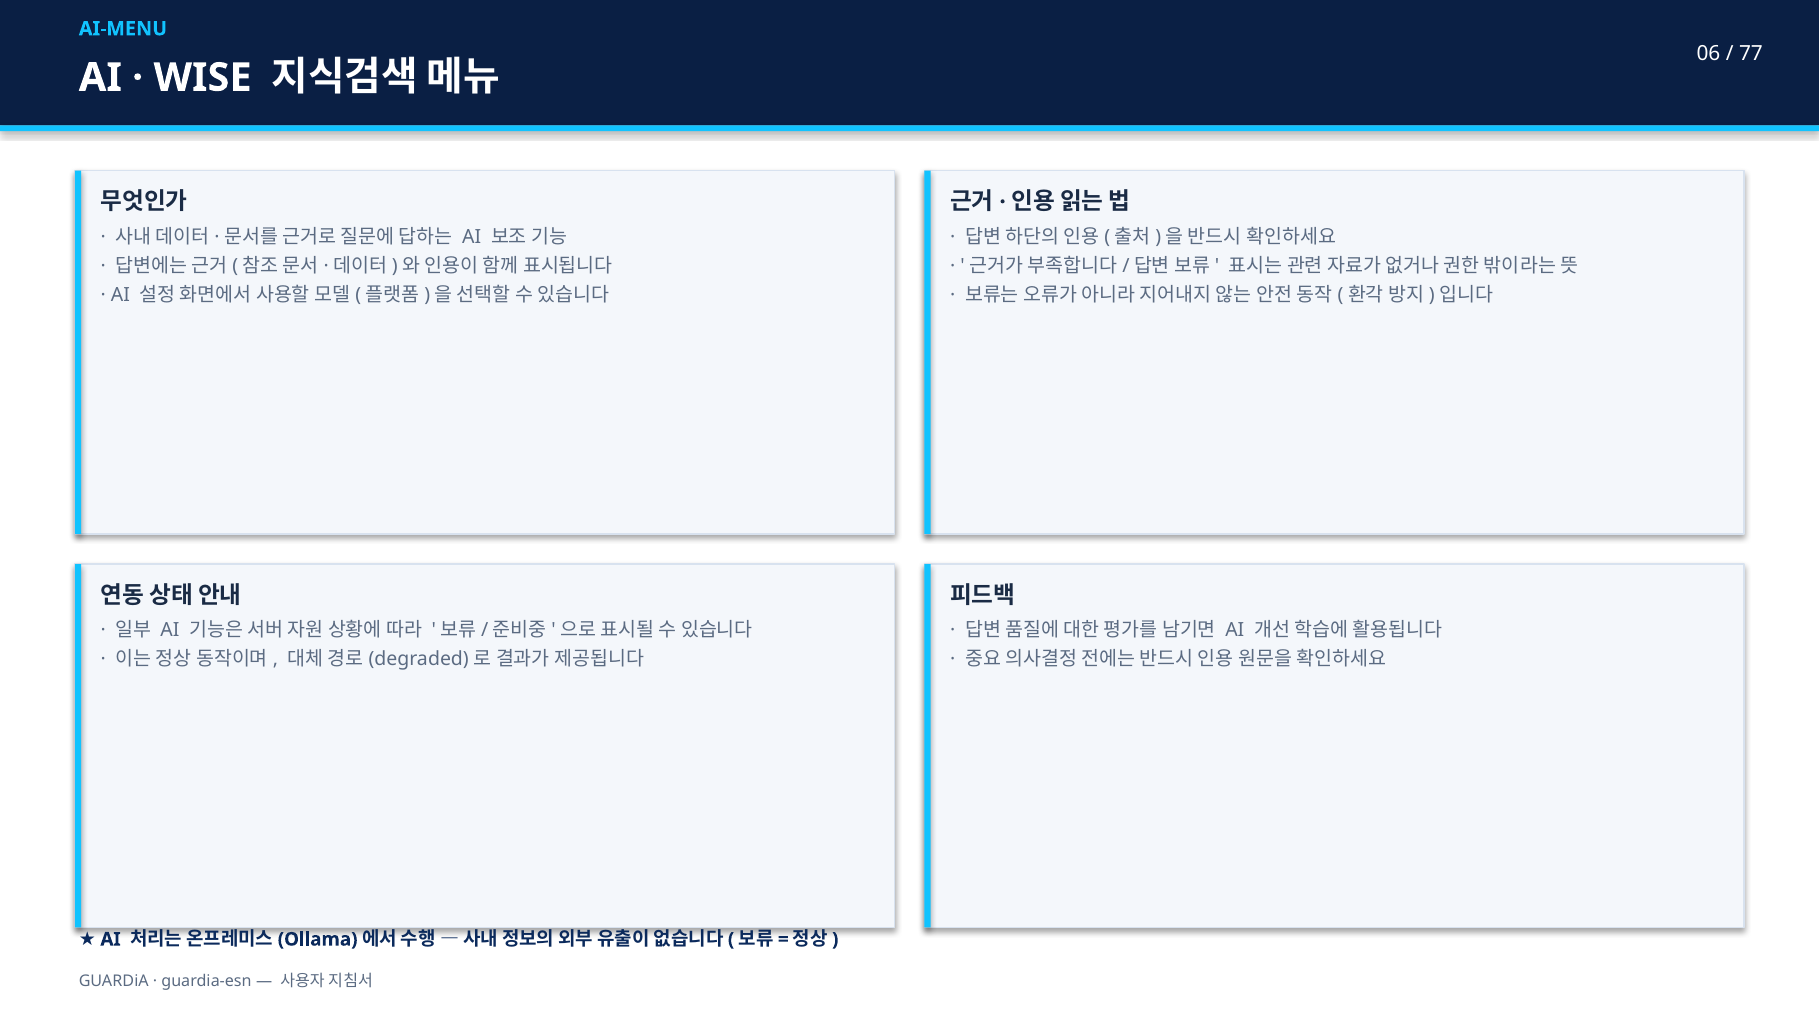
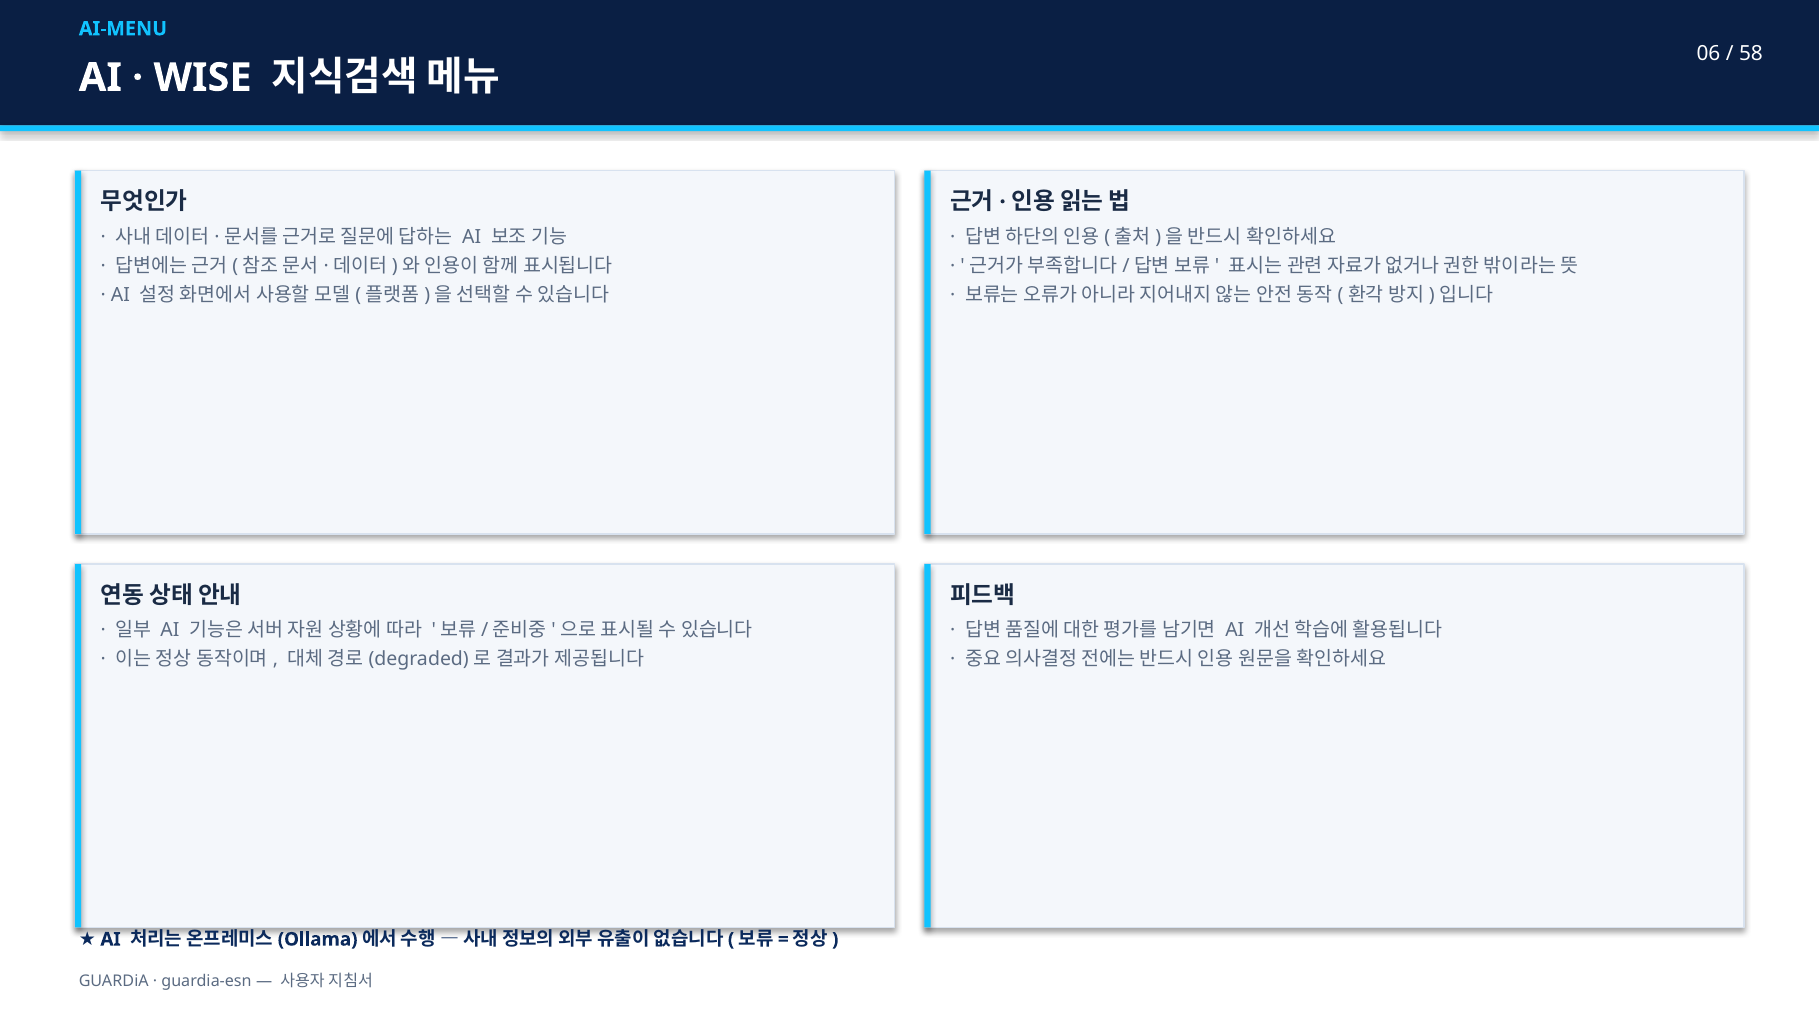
77: 77 -> 58
